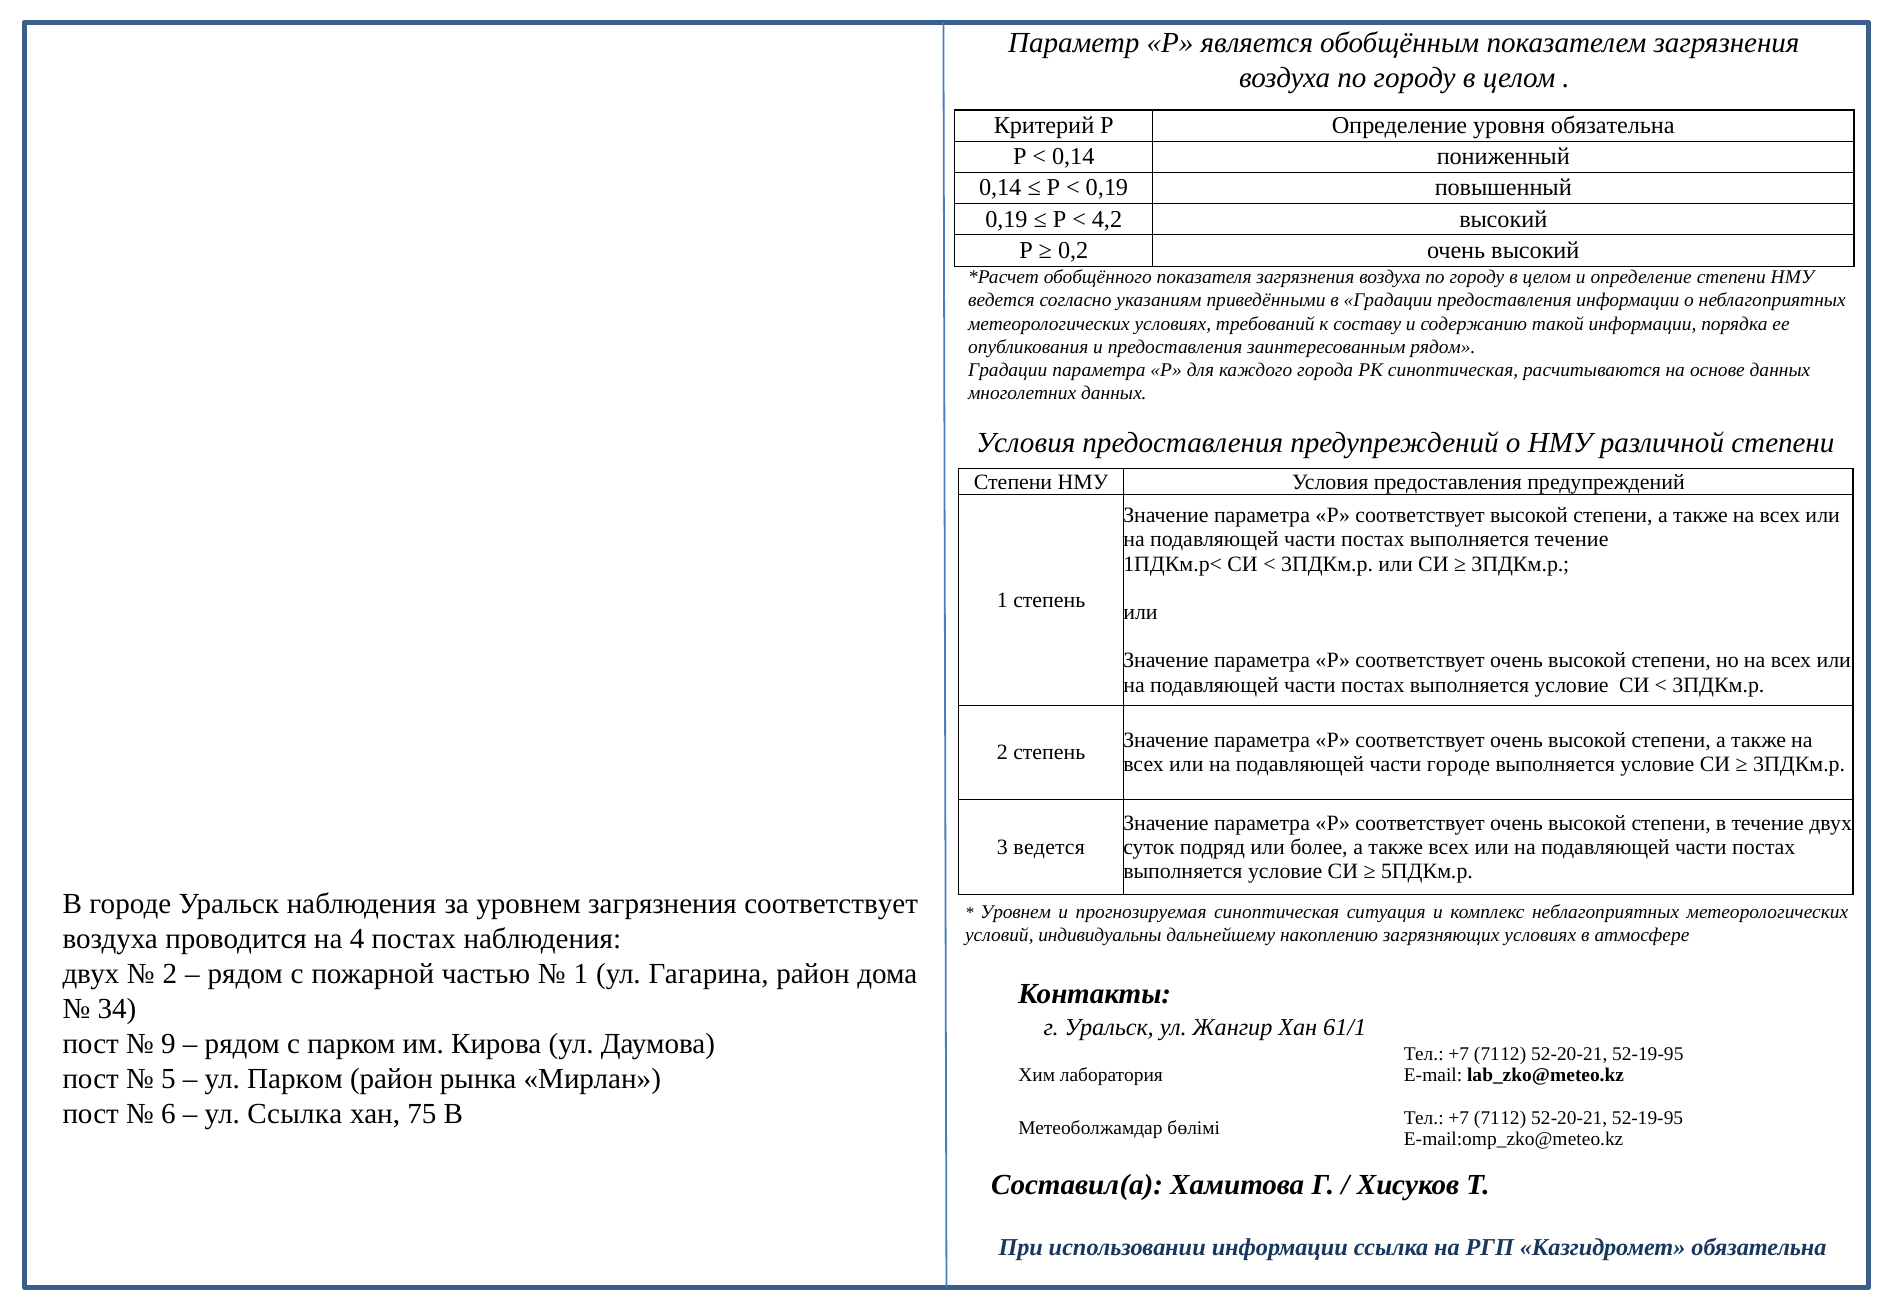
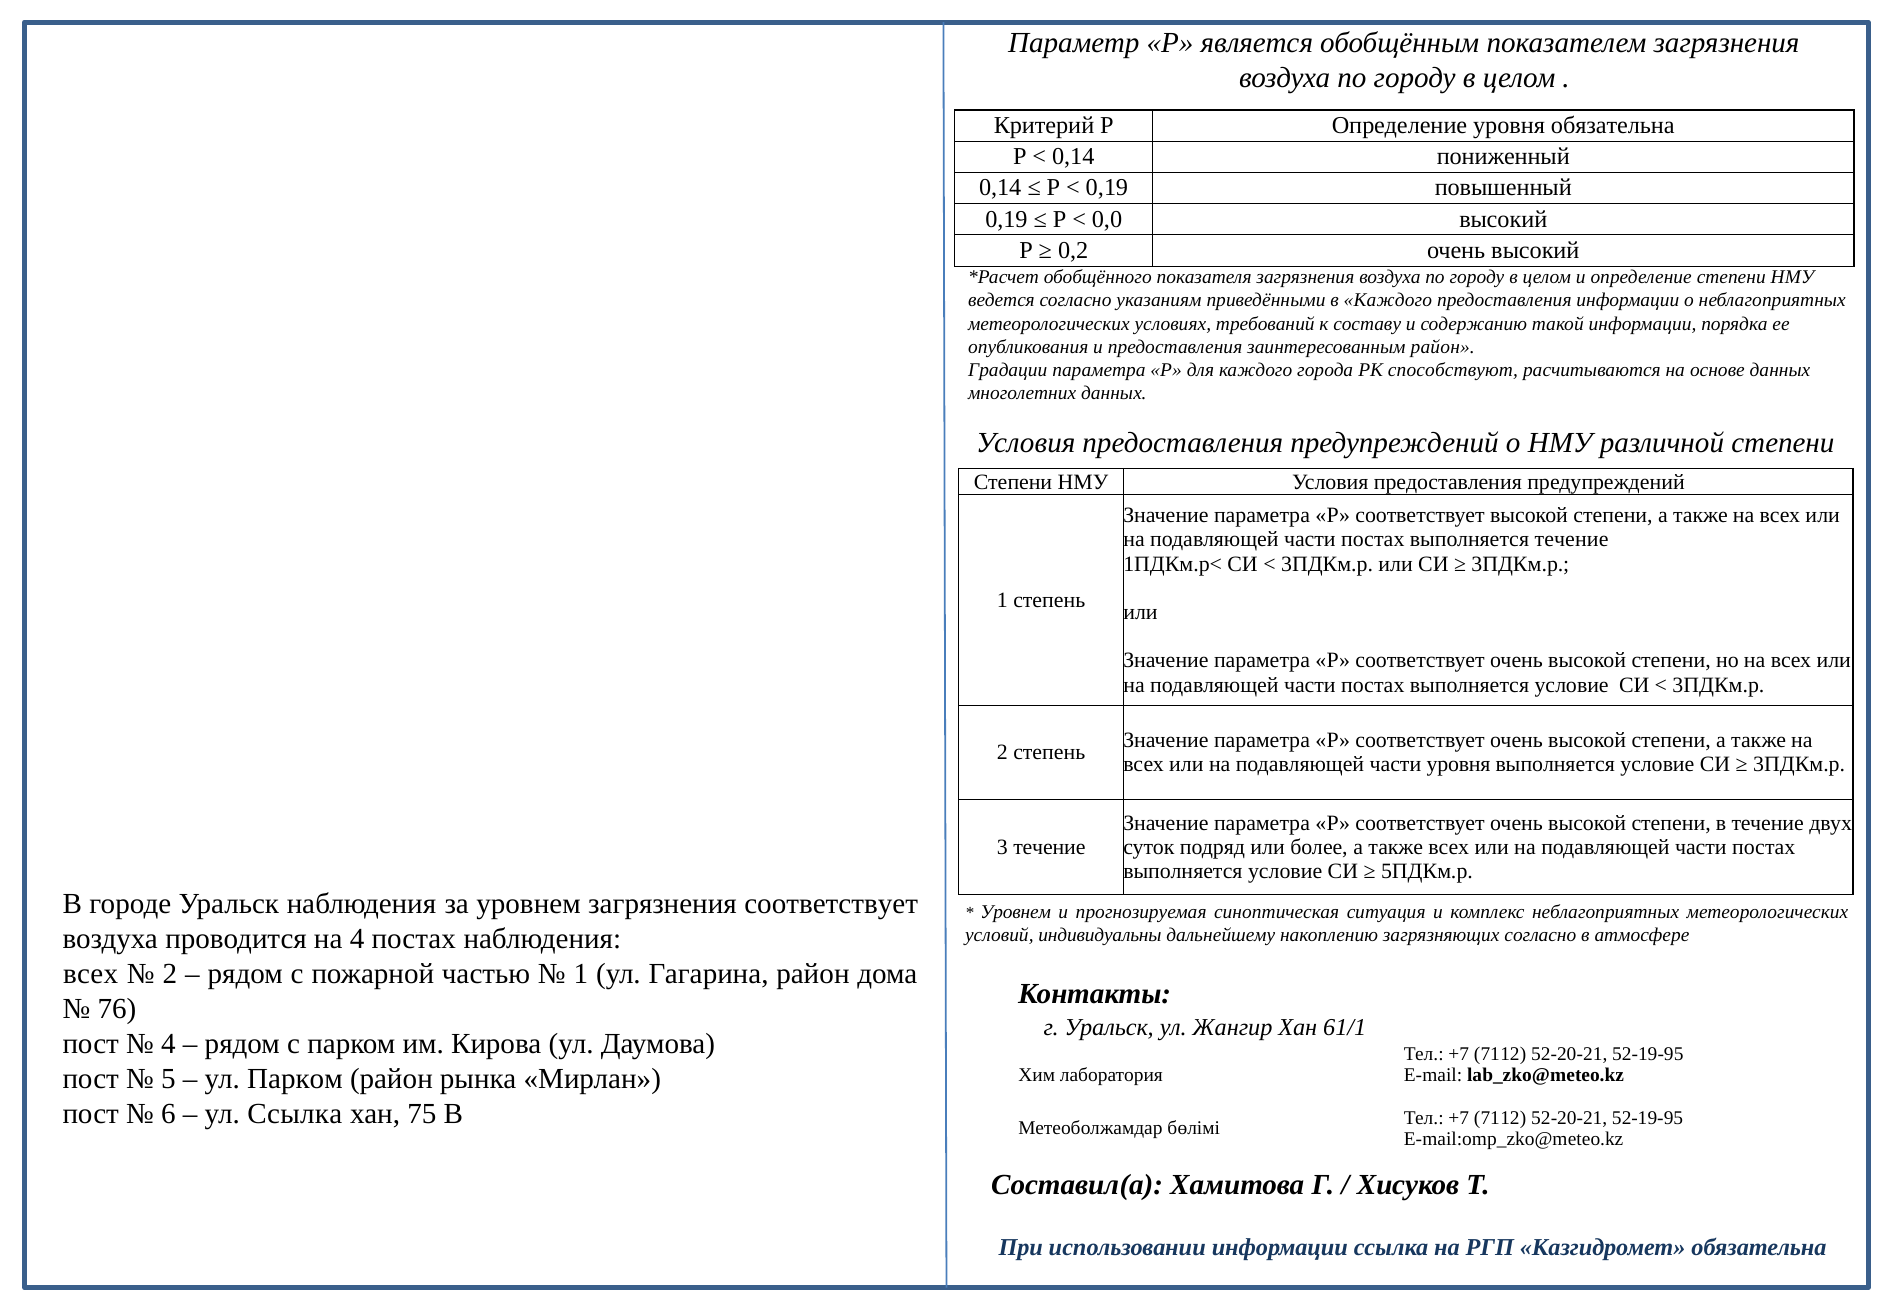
4,2: 4,2 -> 0,0
в Градации: Градации -> Каждого
заинтересованным рядом: рядом -> район
РК синоптическая: синоптическая -> способствуют
части городе: городе -> уровня
3 ведется: ведется -> течение
загрязняющих условиях: условиях -> согласно
двух at (91, 975): двух -> всех
34: 34 -> 76
9 at (168, 1044): 9 -> 4
